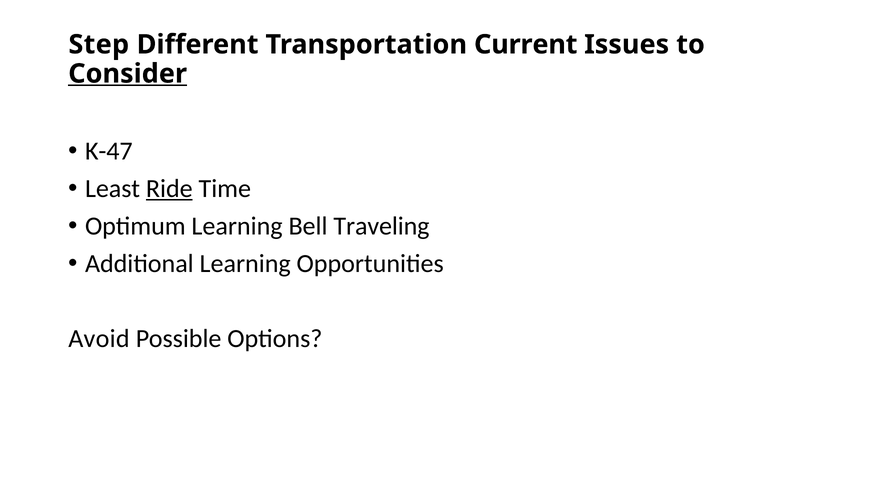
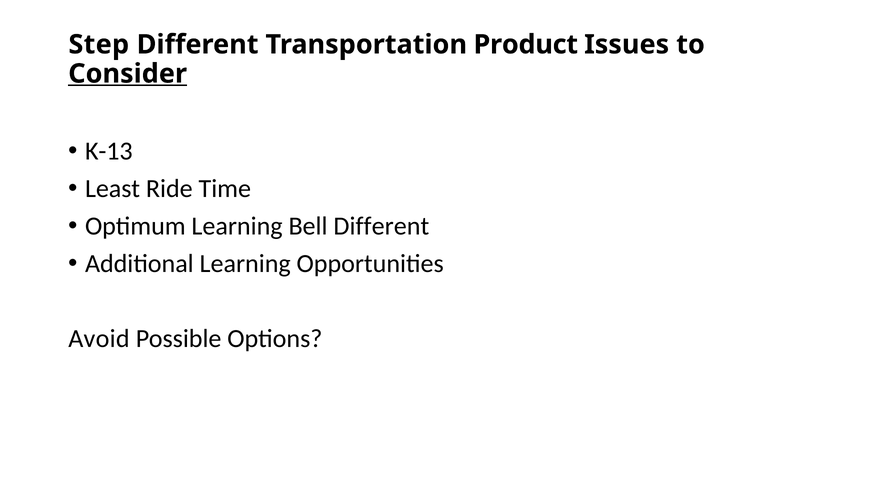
Current: Current -> Product
K-47: K-47 -> K-13
Ride underline: present -> none
Bell Traveling: Traveling -> Different
